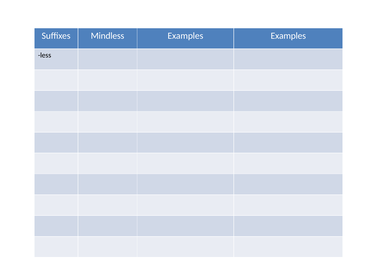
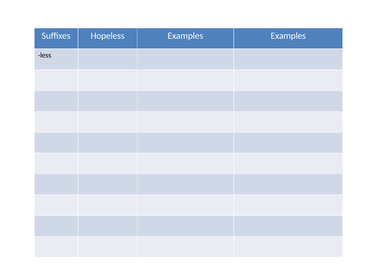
Mindless: Mindless -> Hopeless
